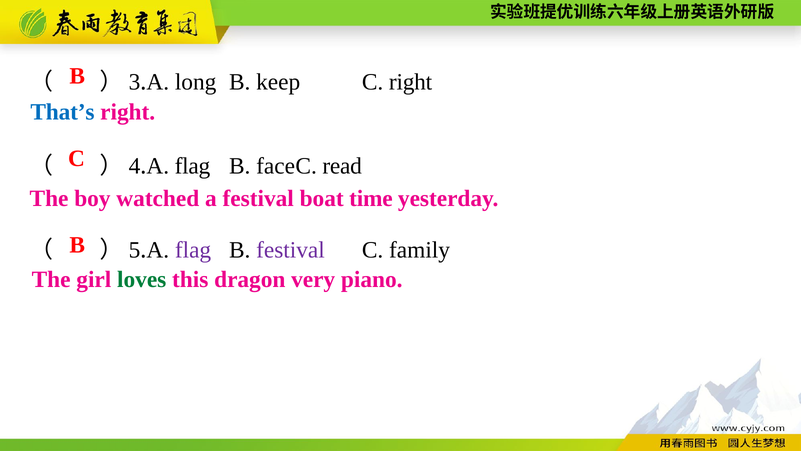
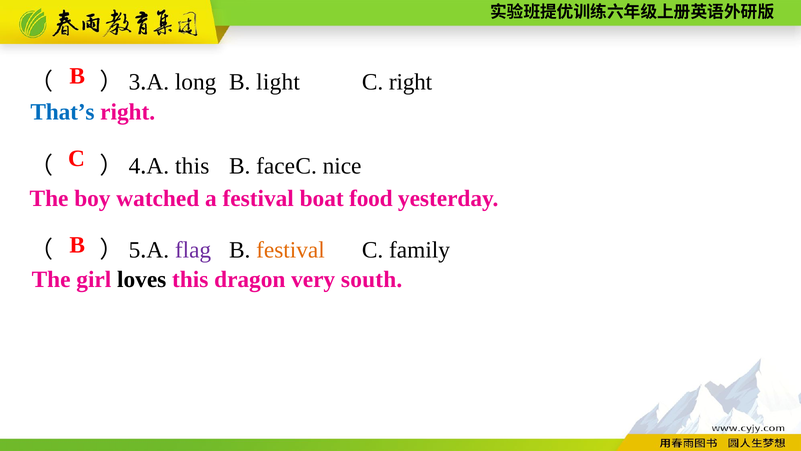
keep: keep -> light
flag at (192, 166): flag -> this
read: read -> nice
time: time -> food
festival at (290, 250) colour: purple -> orange
loves colour: green -> black
piano: piano -> south
